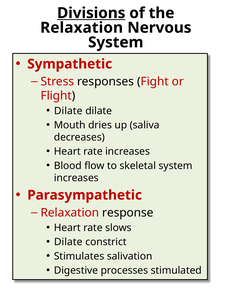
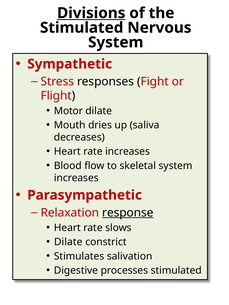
Relaxation at (82, 28): Relaxation -> Stimulated
Dilate at (68, 111): Dilate -> Motor
response underline: none -> present
